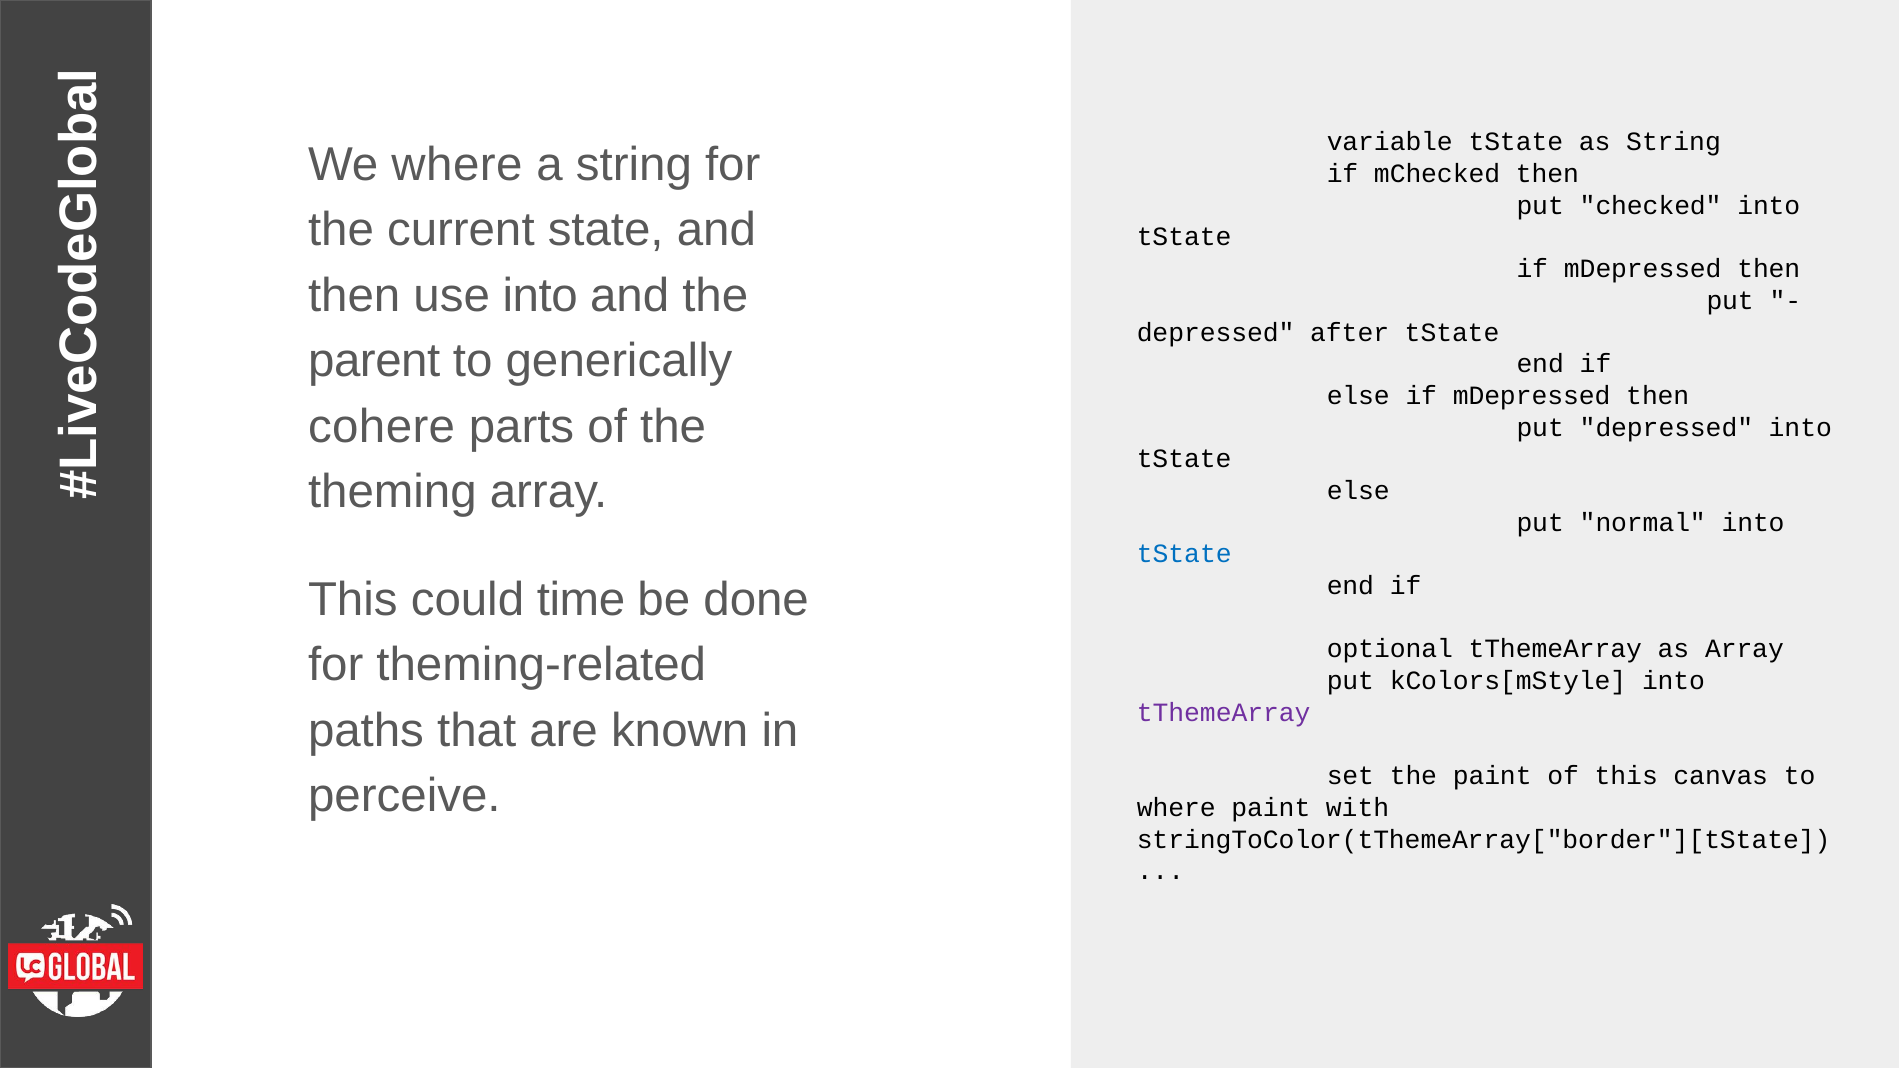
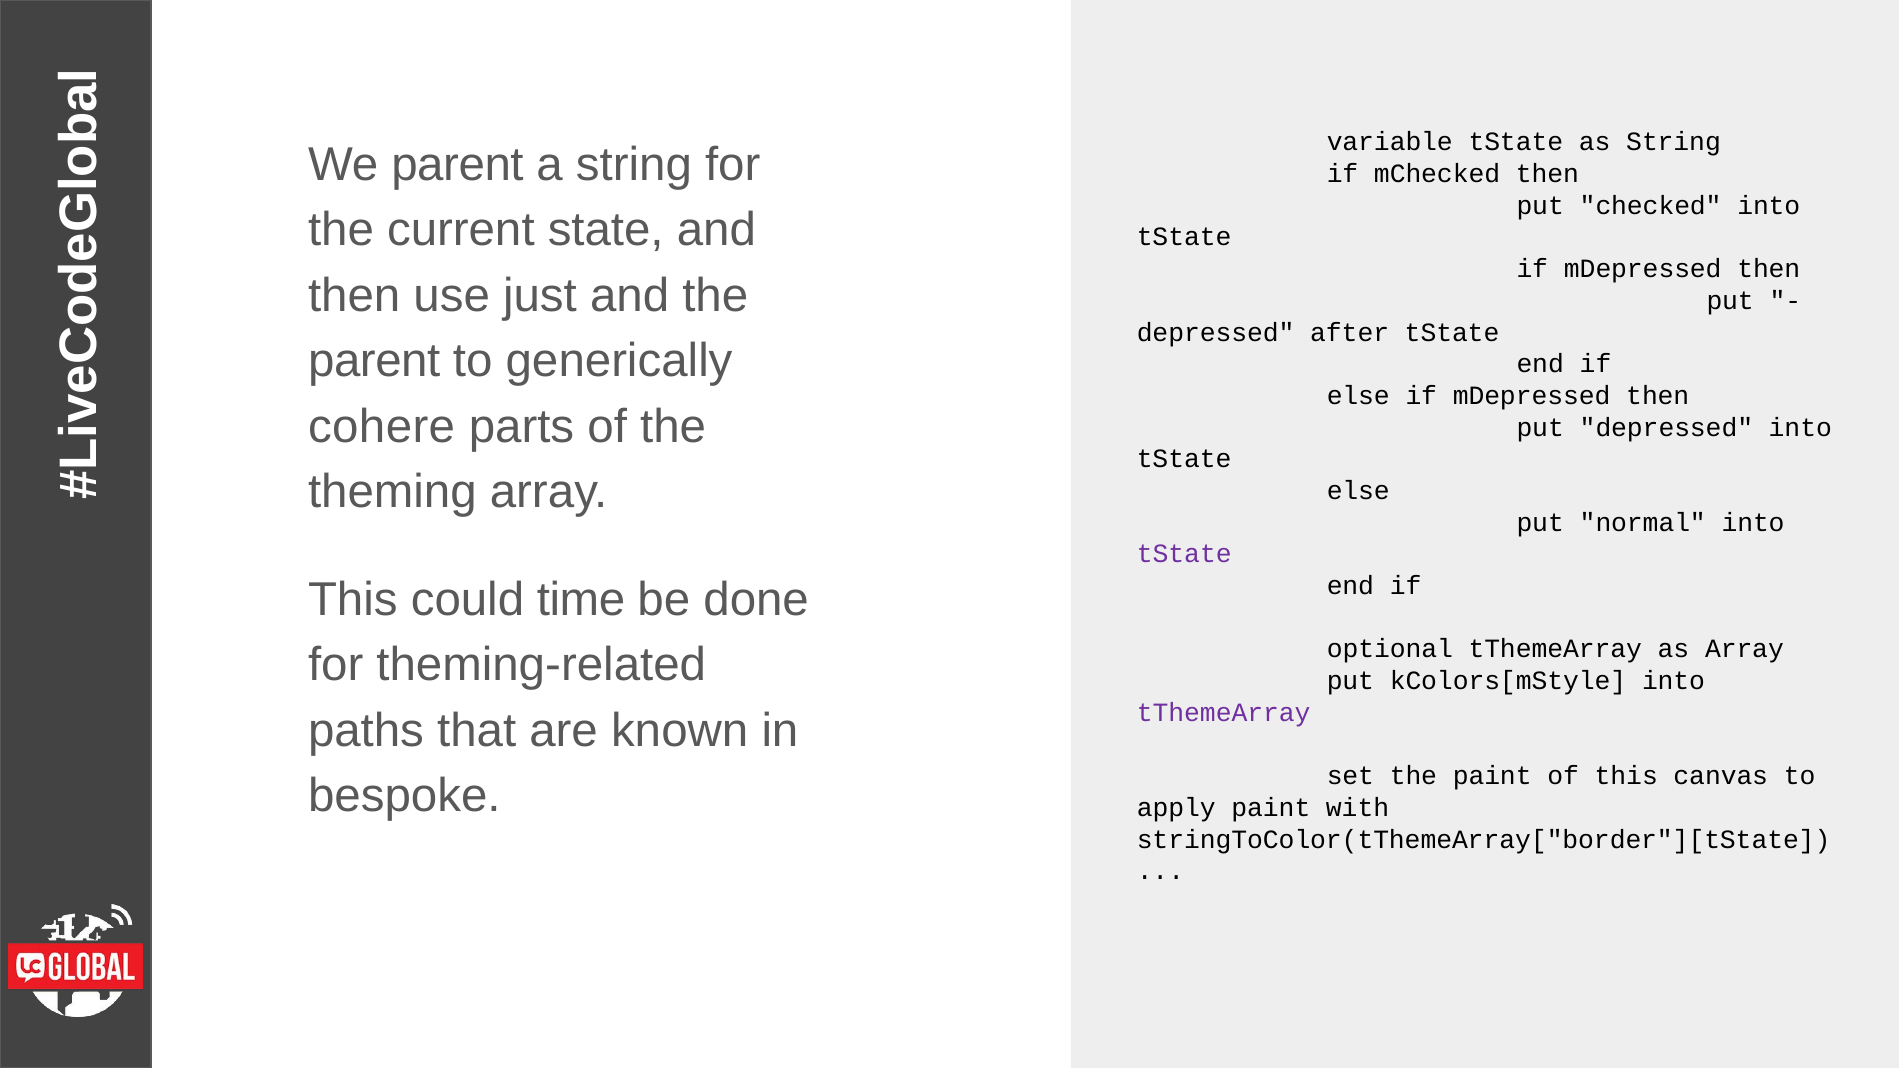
We where: where -> parent
use into: into -> just
tState at (1184, 554) colour: blue -> purple
perceive: perceive -> bespoke
where at (1176, 808): where -> apply
